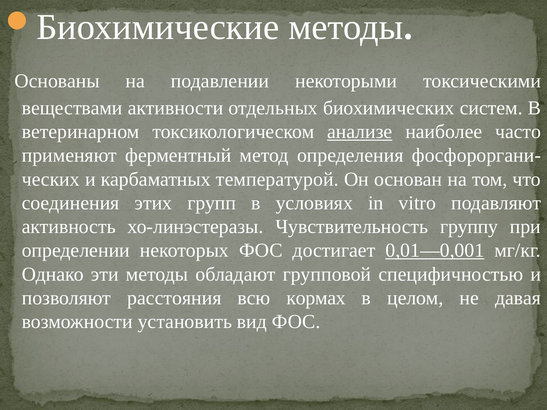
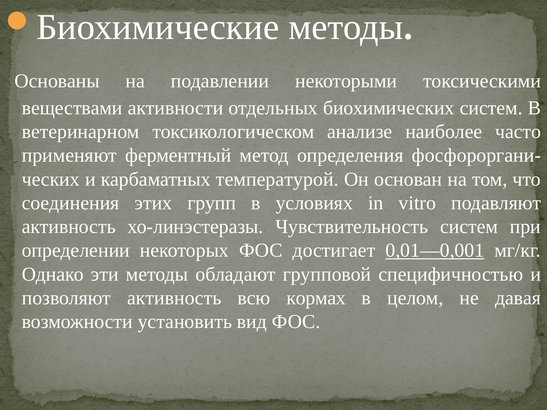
анализе underline: present -> none
Чувствительность группу: группу -> систем
позволяют расстояния: расстояния -> активность
